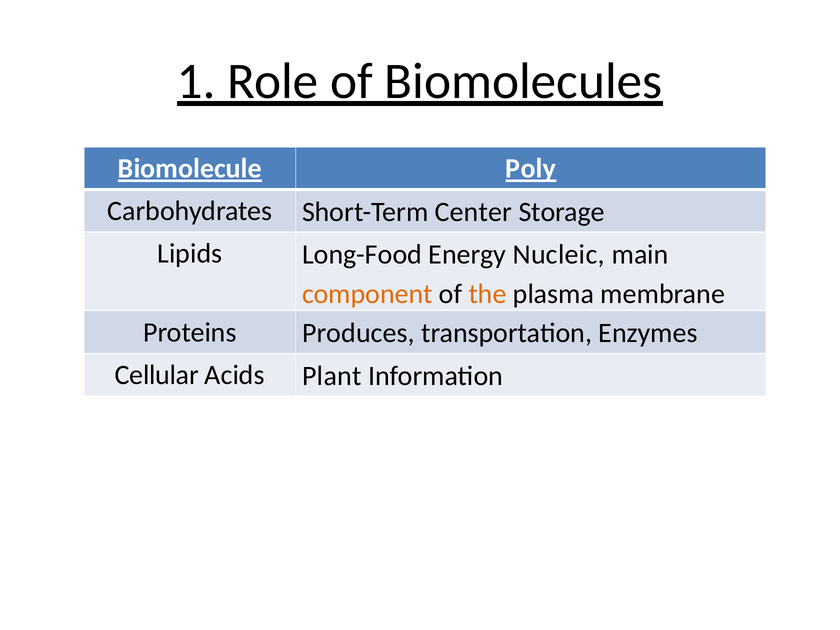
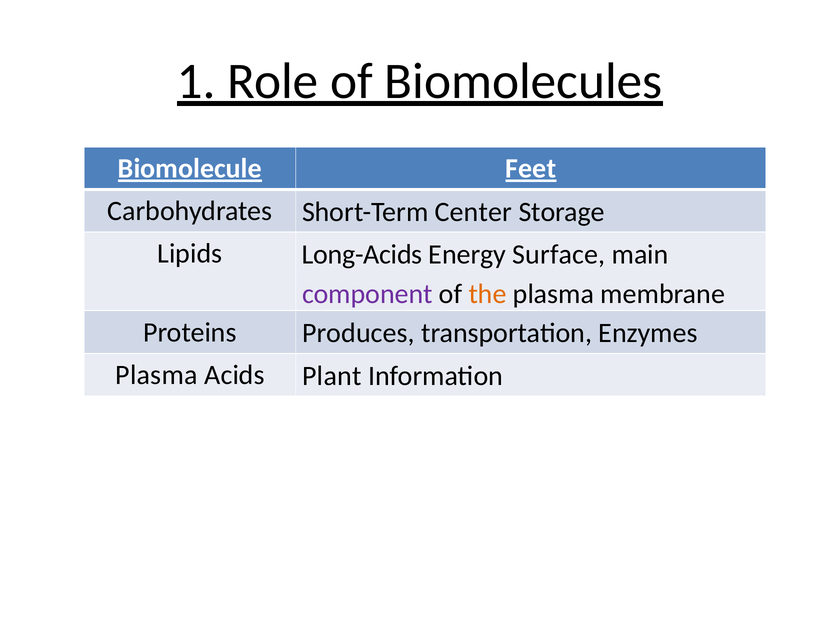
Poly: Poly -> Feet
Long-Food: Long-Food -> Long-Acids
Nucleic: Nucleic -> Surface
component colour: orange -> purple
Cellular at (157, 375): Cellular -> Plasma
